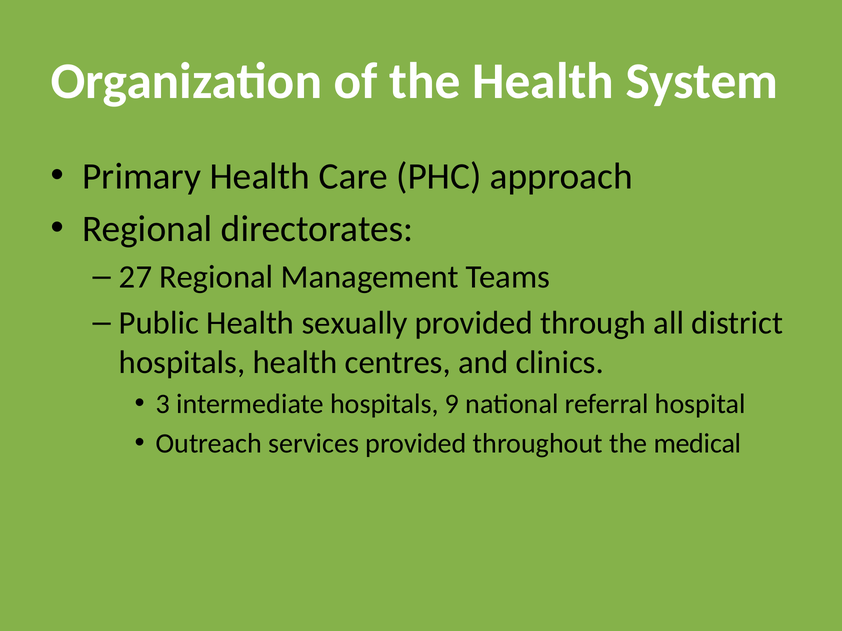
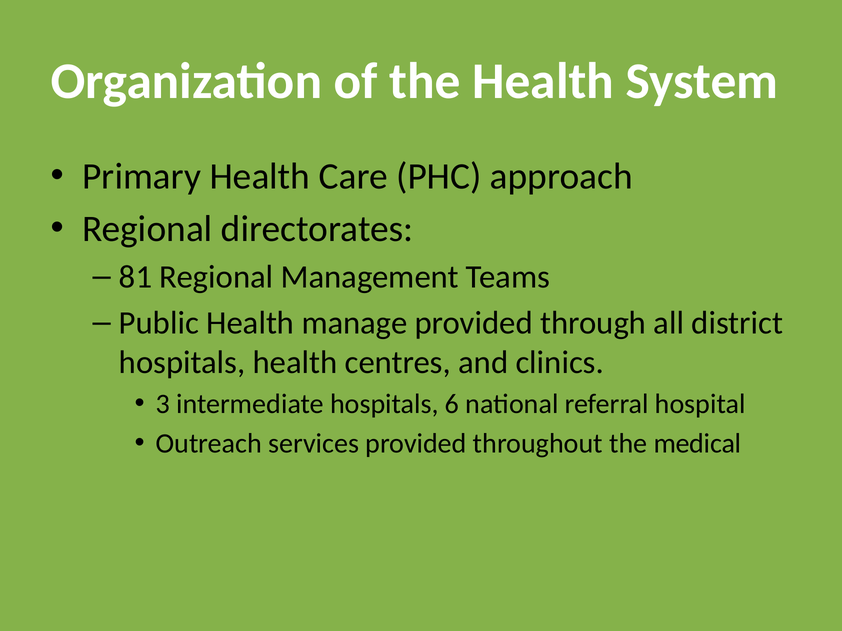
27: 27 -> 81
sexually: sexually -> manage
9: 9 -> 6
